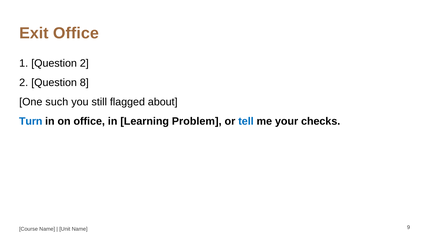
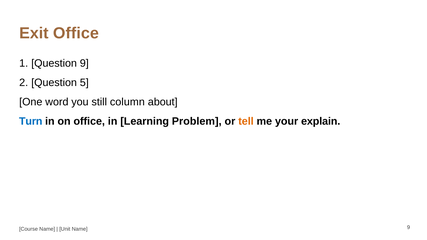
Question 2: 2 -> 9
8: 8 -> 5
such: such -> word
flagged: flagged -> column
tell colour: blue -> orange
checks: checks -> explain
